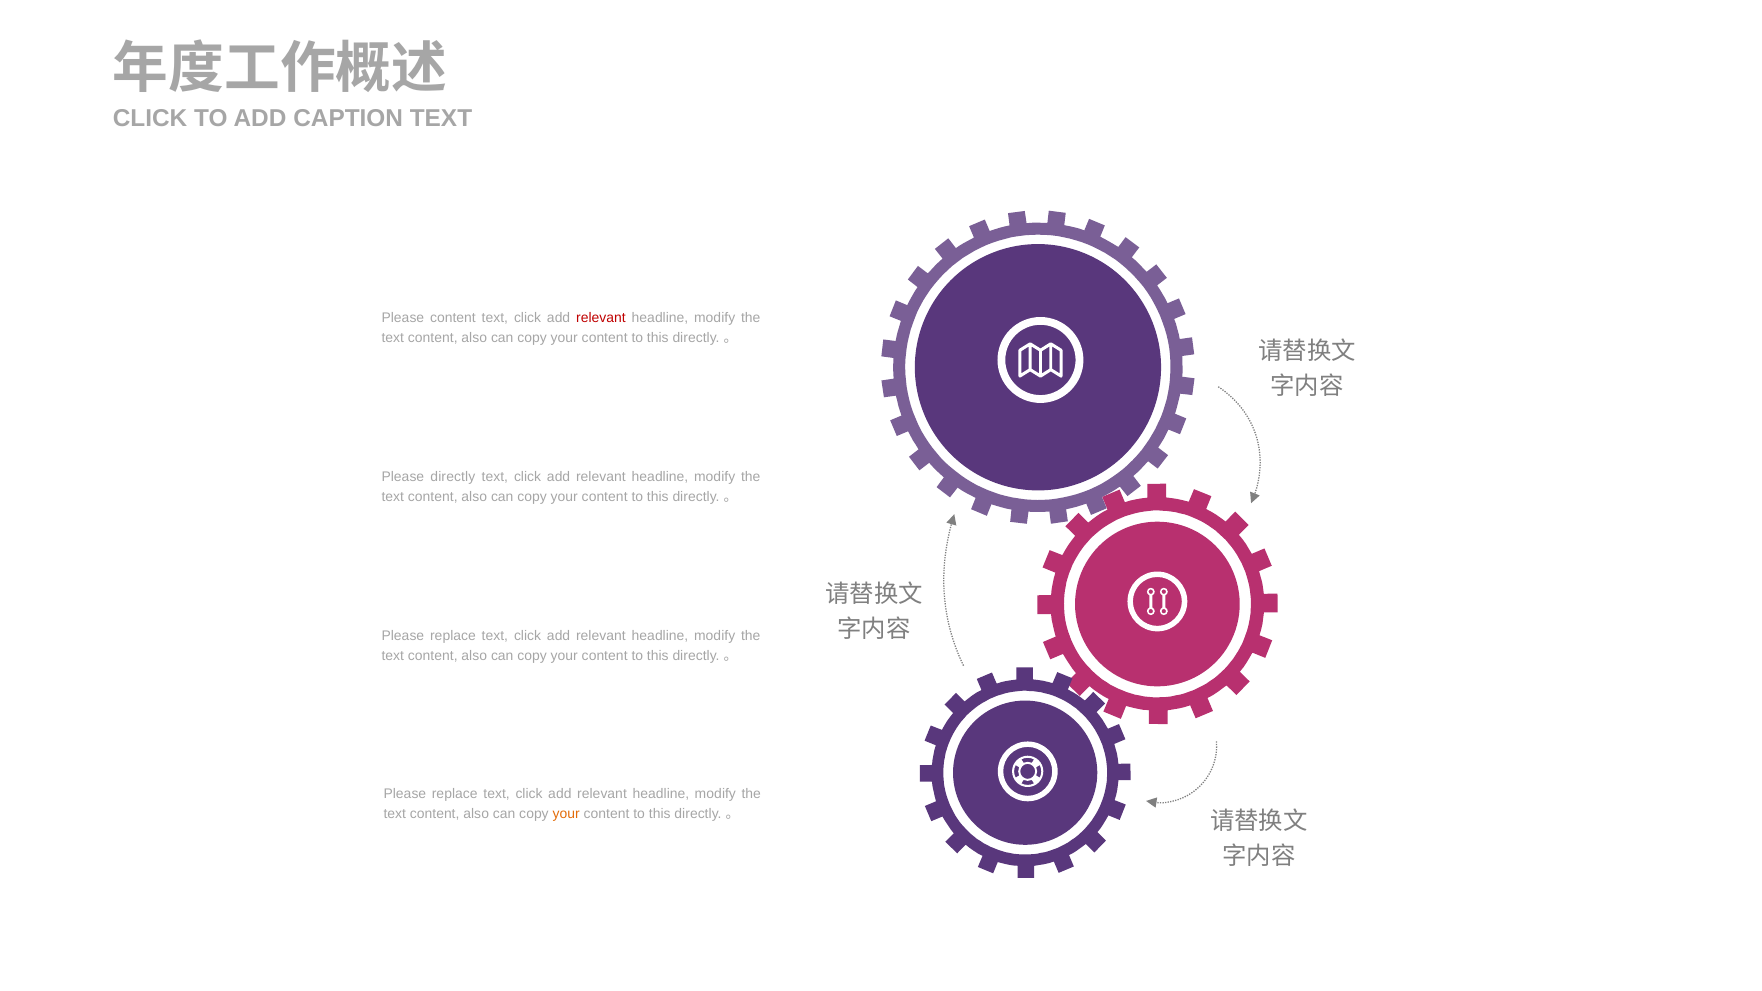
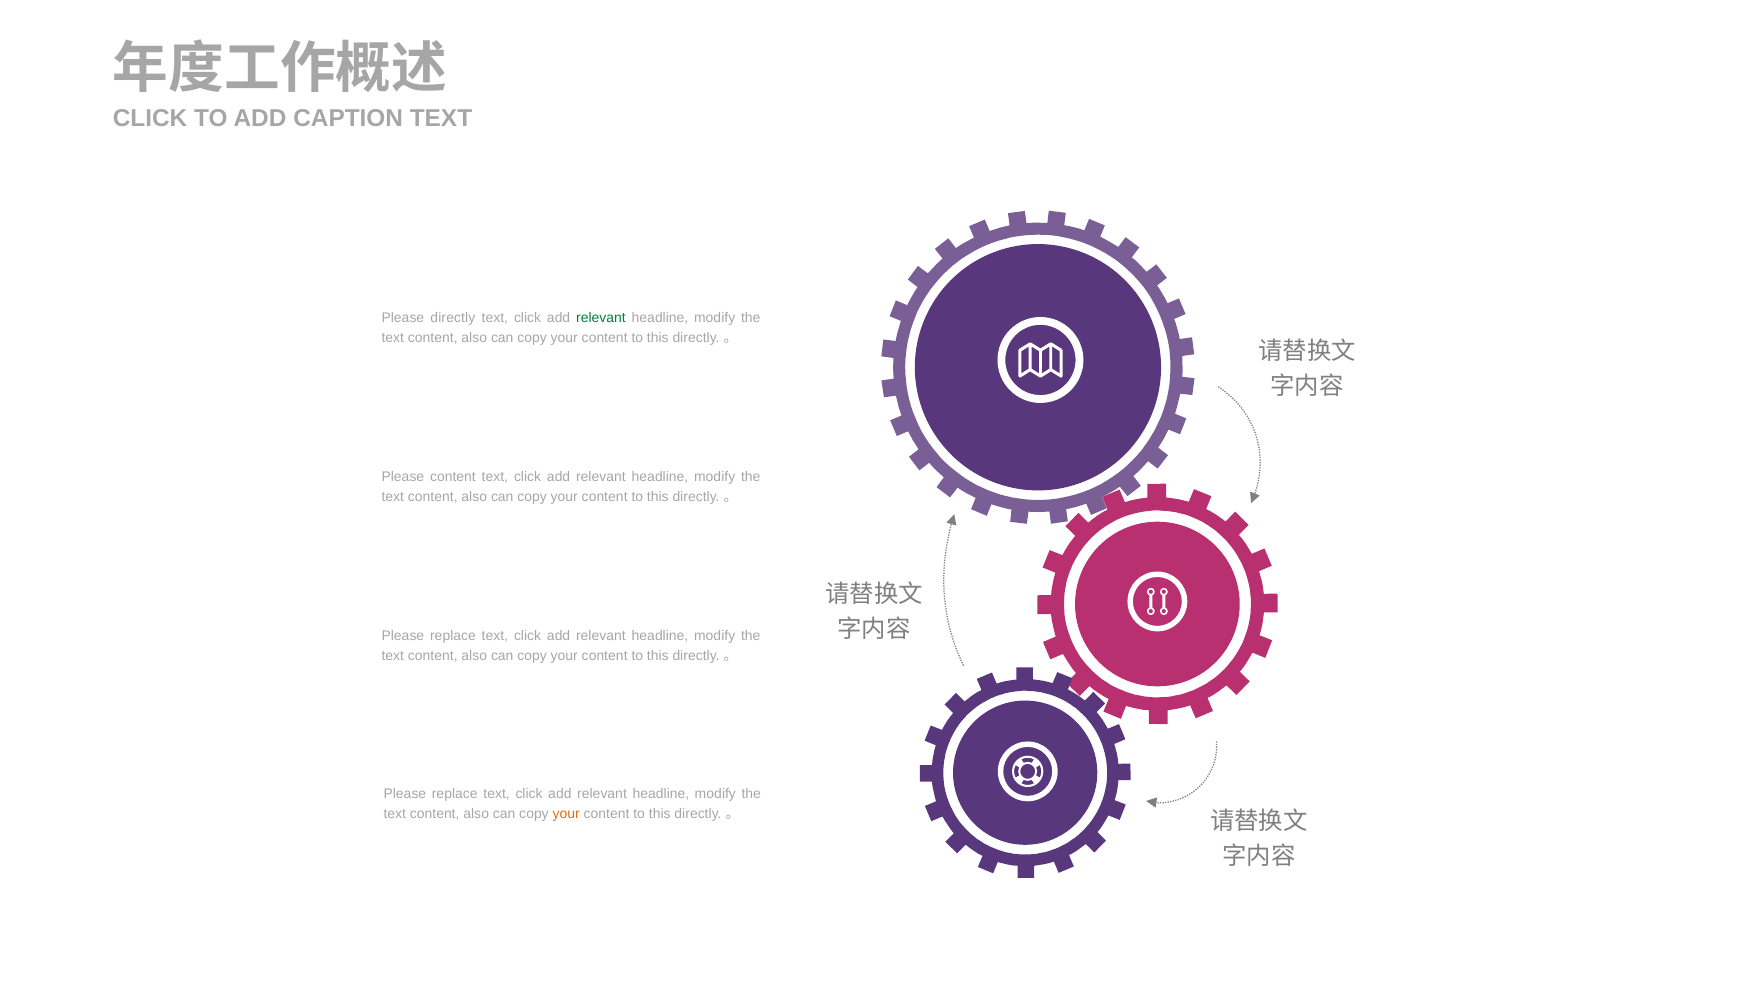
Please content: content -> directly
relevant at (601, 318) colour: red -> green
Please directly: directly -> content
